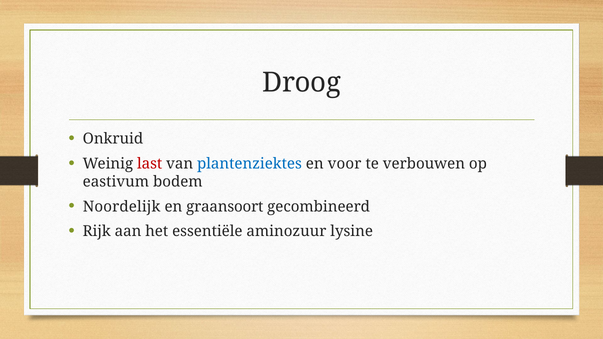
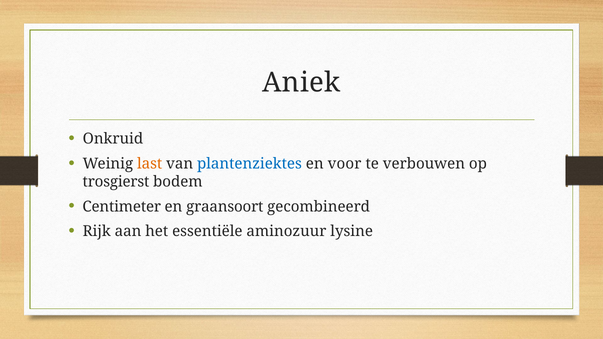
Droog: Droog -> Aniek
last colour: red -> orange
eastivum: eastivum -> trosgierst
Noordelijk: Noordelijk -> Centimeter
